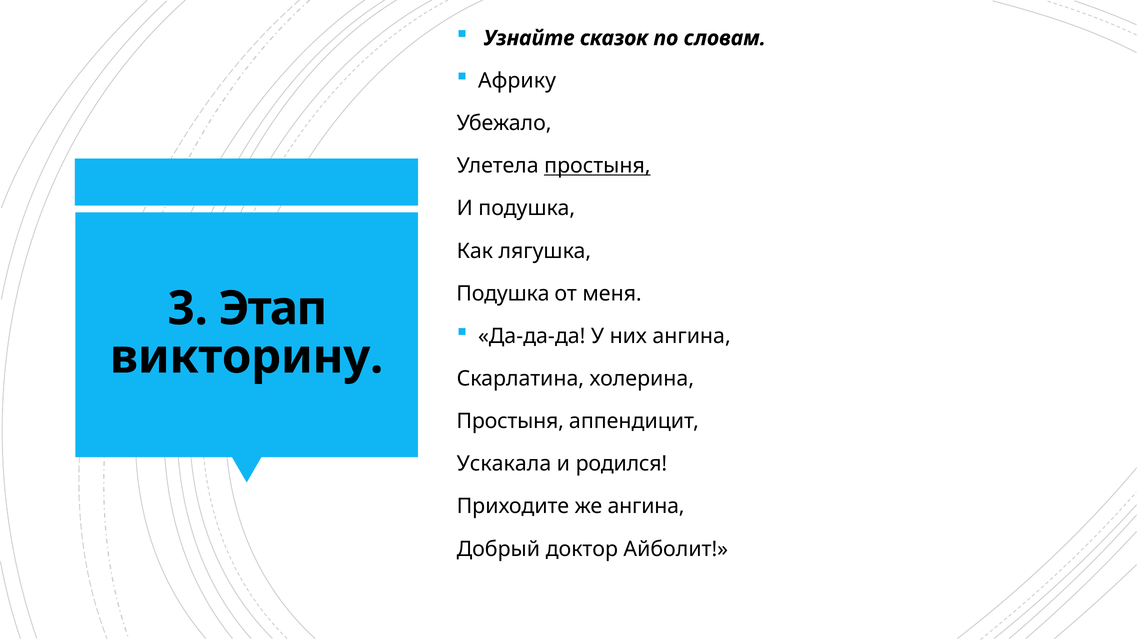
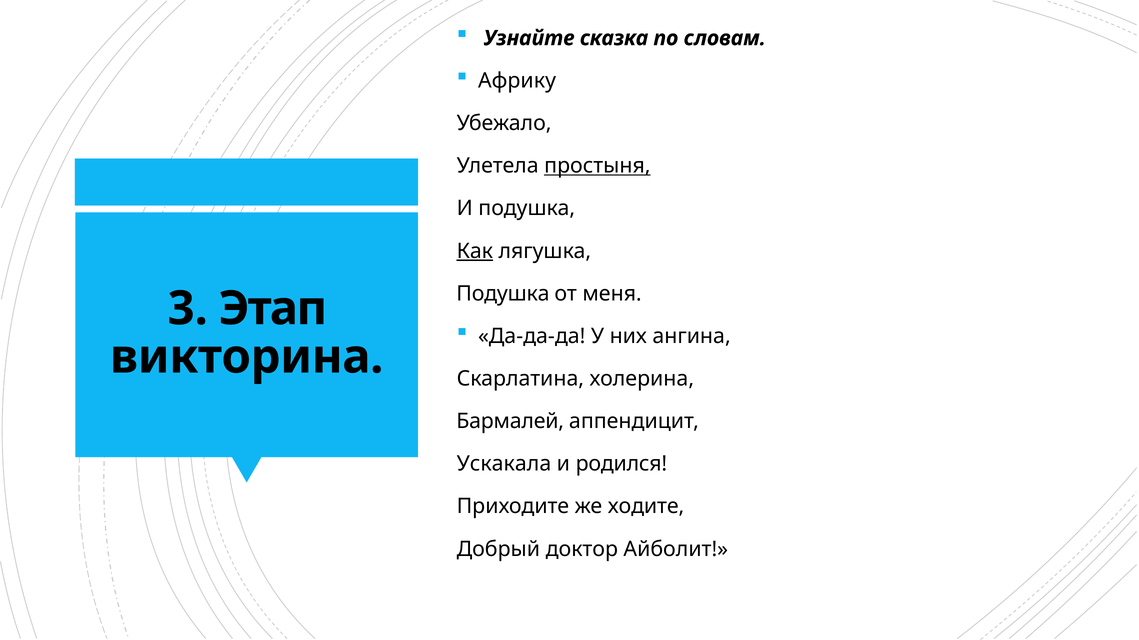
сказок: сказок -> сказка
Как underline: none -> present
викторину: викторину -> викторина
Простыня at (510, 422): Простыня -> Бармалей
же ангина: ангина -> ходите
